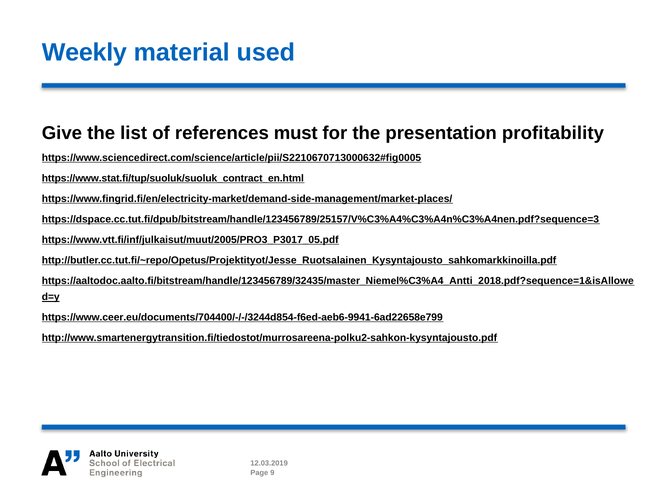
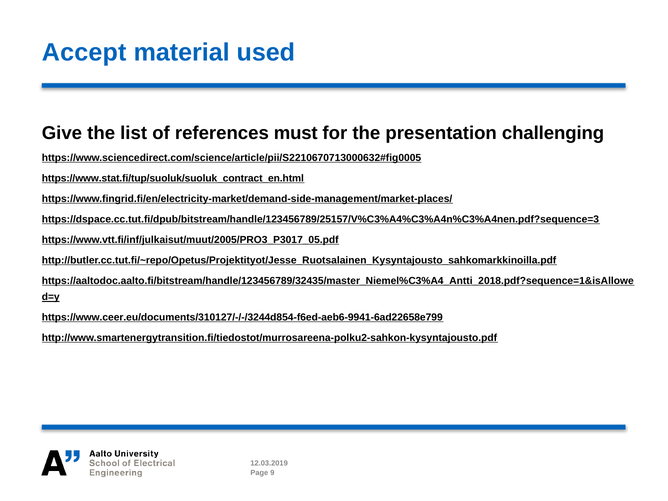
Weekly: Weekly -> Accept
profitability: profitability -> challenging
https://www.ceer.eu/documents/704400/-/-/3244d854-f6ed-aeb6-9941-6ad22658e799: https://www.ceer.eu/documents/704400/-/-/3244d854-f6ed-aeb6-9941-6ad22658e799 -> https://www.ceer.eu/documents/310127/-/-/3244d854-f6ed-aeb6-9941-6ad22658e799
